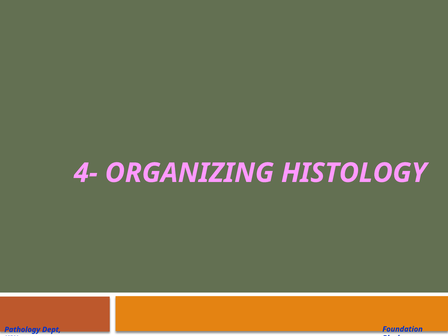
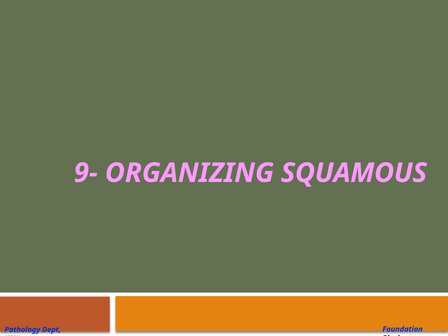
4-: 4- -> 9-
HISTOLOGY: HISTOLOGY -> SQUAMOUS
